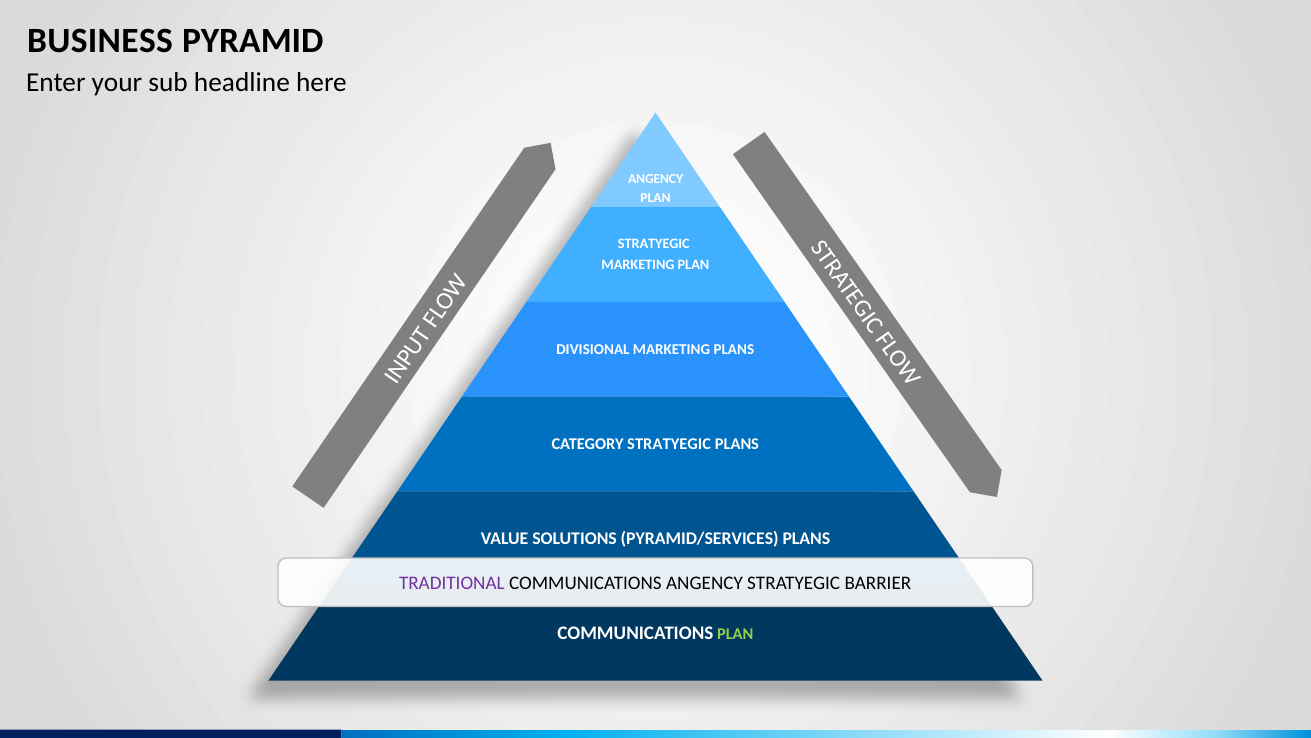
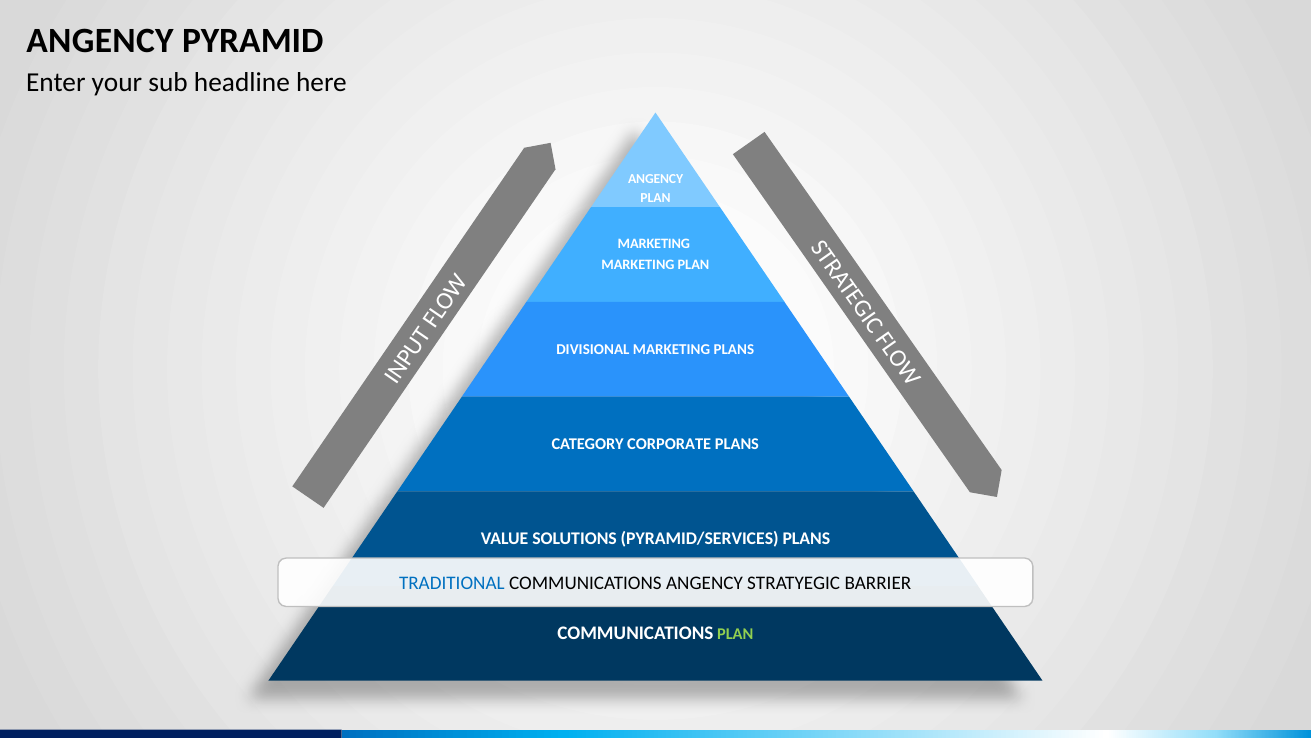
BUSINESS at (100, 40): BUSINESS -> ANGENCY
STRATYEGIC at (654, 244): STRATYEGIC -> MARKETING
CATEGORY STRATYEGIC: STRATYEGIC -> CORPORATE
TRADITIONAL colour: purple -> blue
